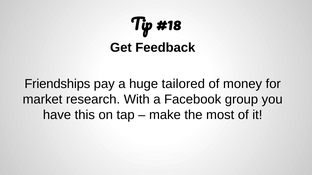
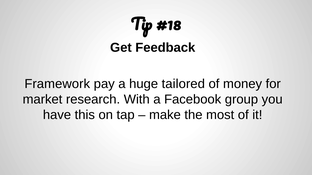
Friendships: Friendships -> Framework
